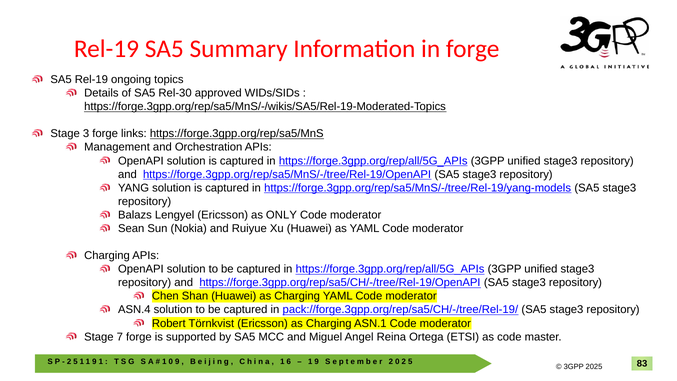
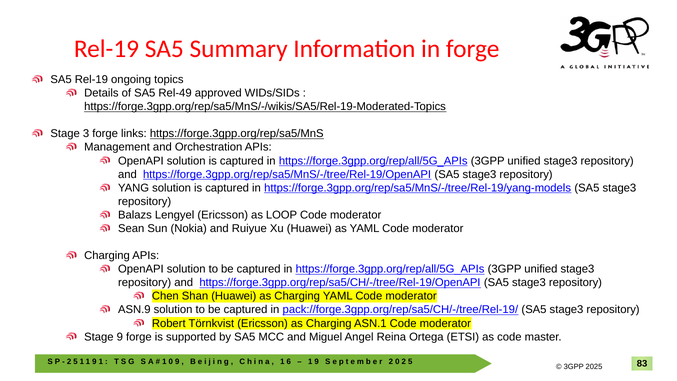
Rel-30: Rel-30 -> Rel-49
ONLY: ONLY -> LOOP
ASN.4: ASN.4 -> ASN.9
Stage 7: 7 -> 9
